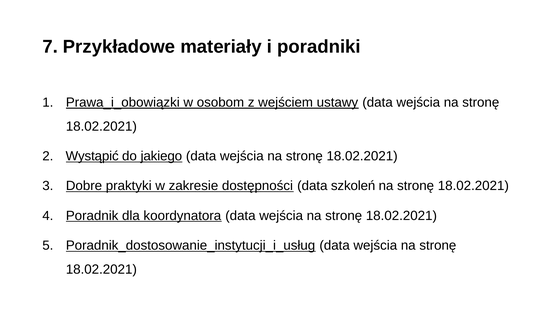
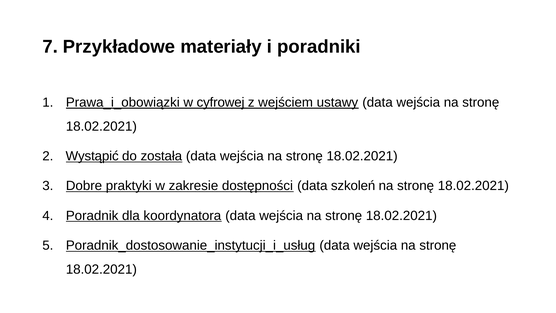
osobom: osobom -> cyfrowej
jakiego: jakiego -> została
